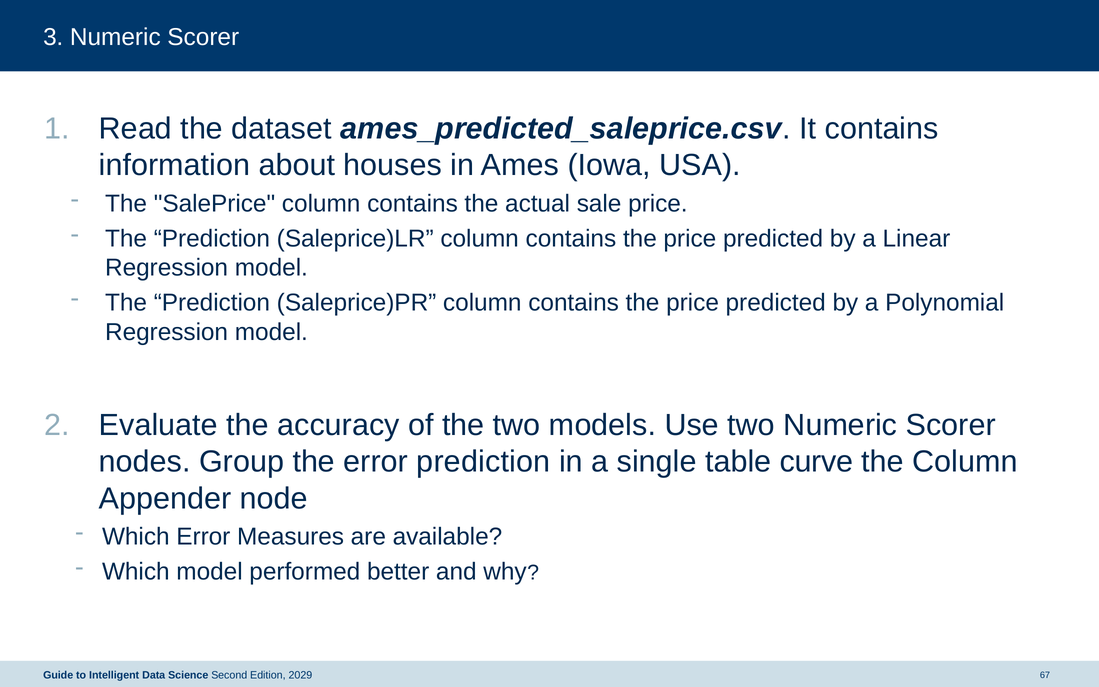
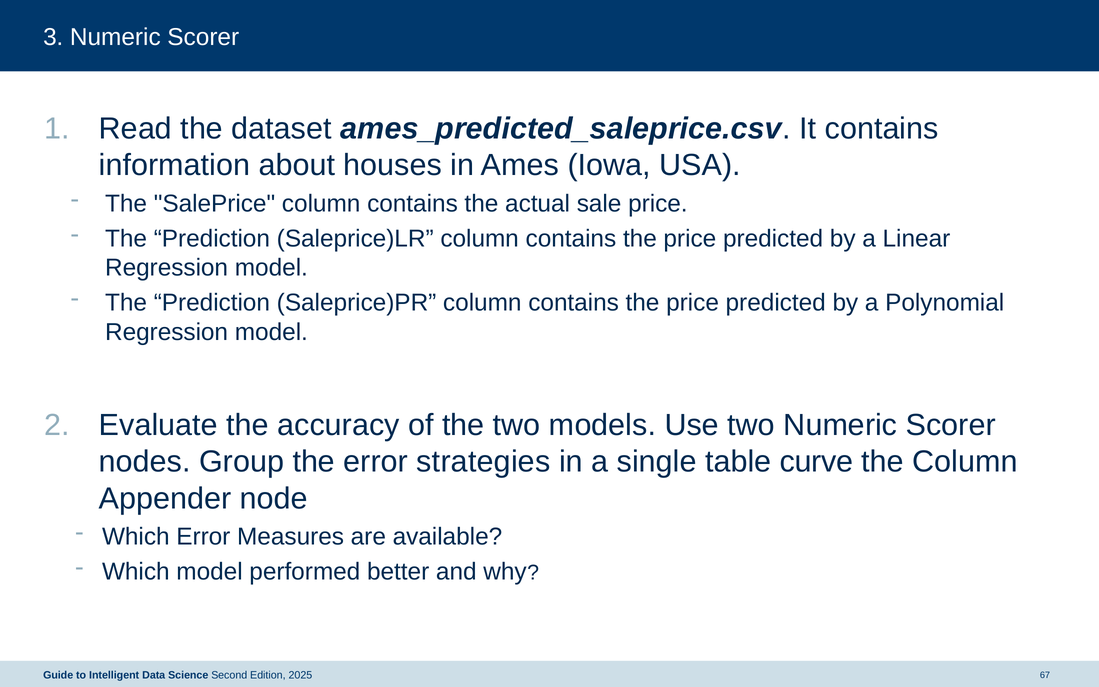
error prediction: prediction -> strategies
2029: 2029 -> 2025
